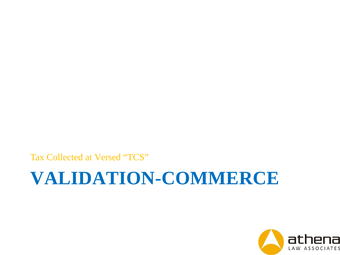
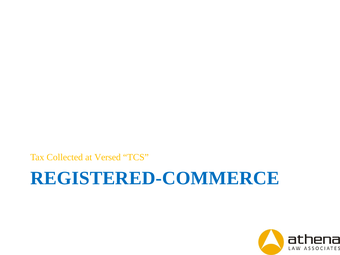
VALIDATION-COMMERCE: VALIDATION-COMMERCE -> REGISTERED-COMMERCE
